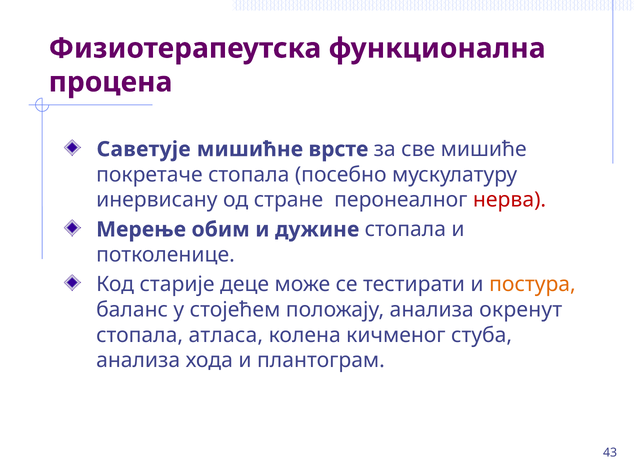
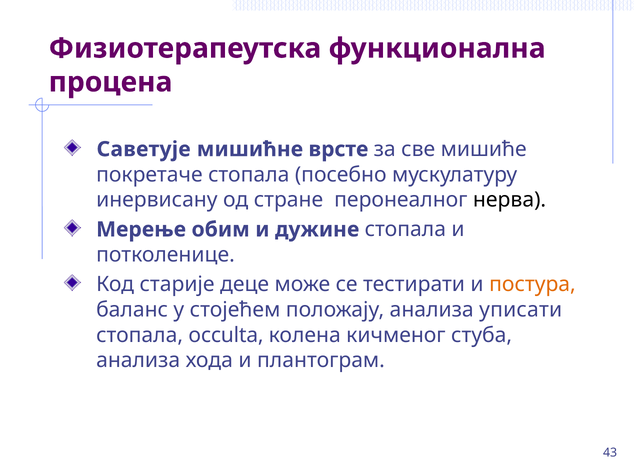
нерва colour: red -> black
окренут: окренут -> уписати
атласа: атласа -> occulta
